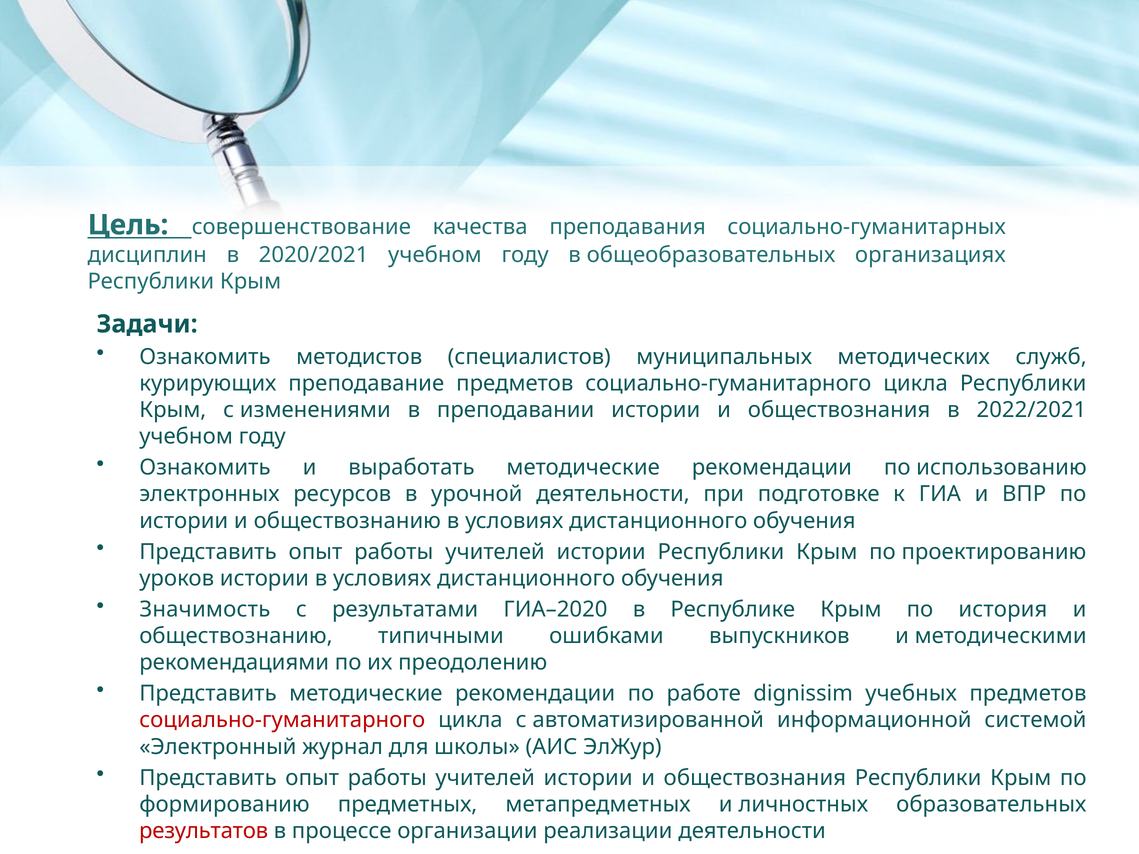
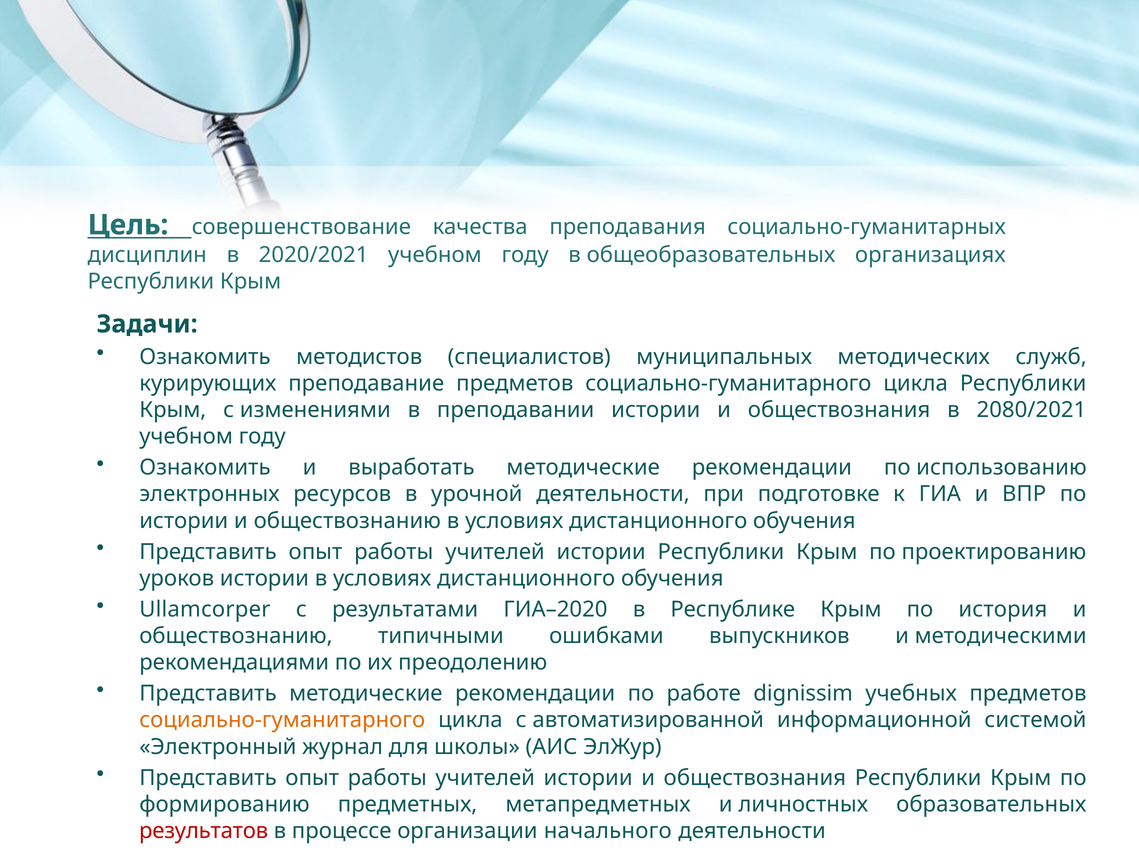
2022/2021: 2022/2021 -> 2080/2021
Значимость: Значимость -> Ullamcorper
социально-гуманитарного at (282, 720) colour: red -> orange
реализации: реализации -> начального
